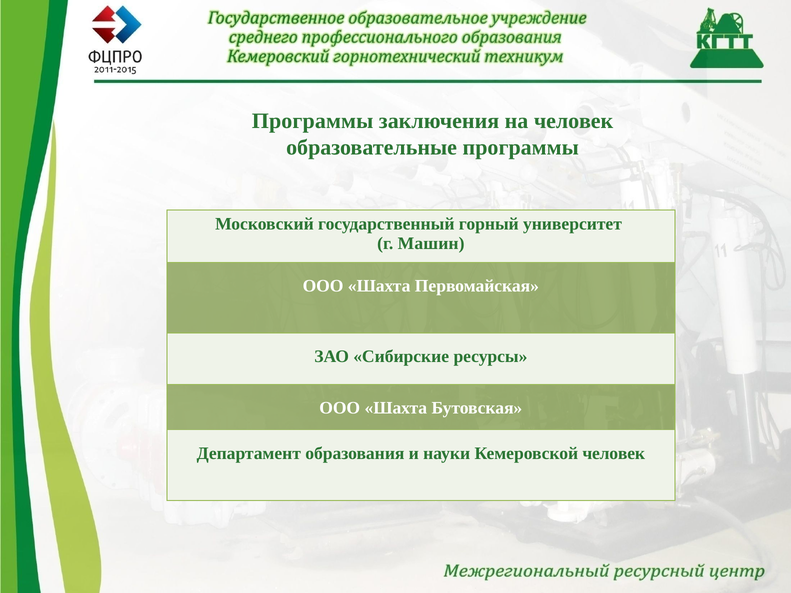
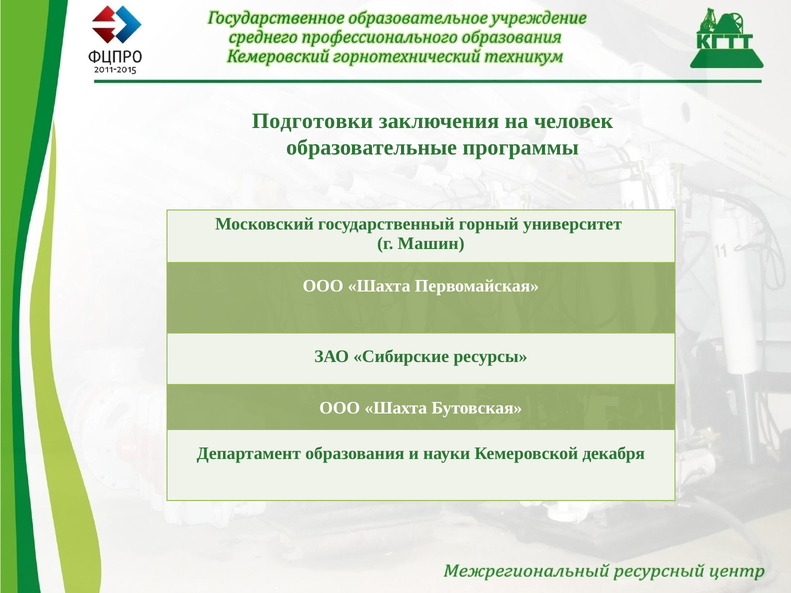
Программы at (313, 121): Программы -> Подготовки
Кемеровской человек: человек -> декабря
